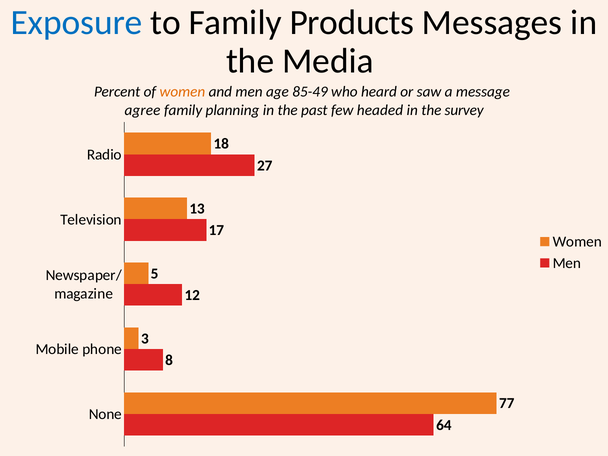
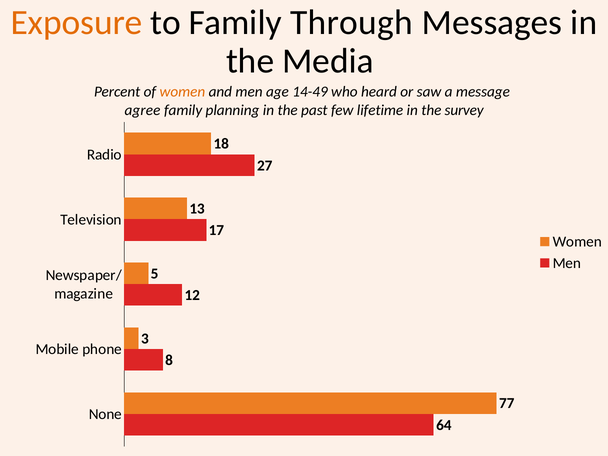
Exposure colour: blue -> orange
Products: Products -> Through
85-49: 85-49 -> 14-49
headed: headed -> lifetime
